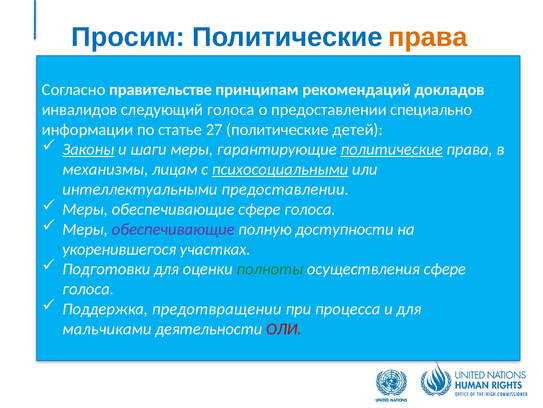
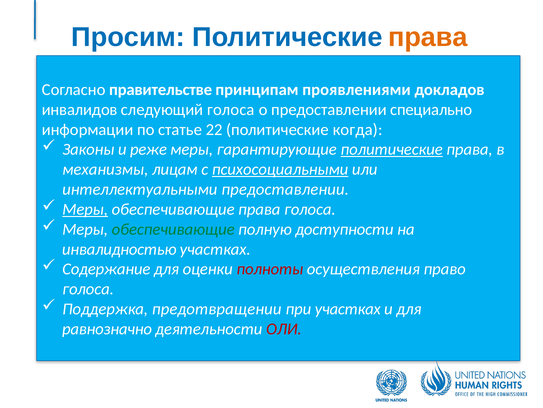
рекомендаций: рекомендаций -> проявлениями
27: 27 -> 22
детей: детей -> когда
Законы underline: present -> none
шаги: шаги -> реже
Меры at (85, 209) underline: none -> present
обеспечивающие сфере: сфере -> права
обеспечивающие at (173, 229) colour: purple -> green
укоренившегося: укоренившегося -> инвалидностью
Подготовки: Подготовки -> Содержание
полноты colour: green -> red
осуществления сфере: сфере -> право
при процесса: процесса -> участках
мальчиками: мальчиками -> равнозначно
